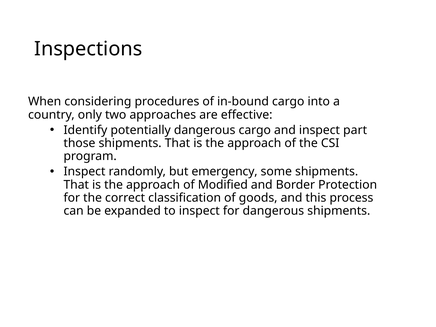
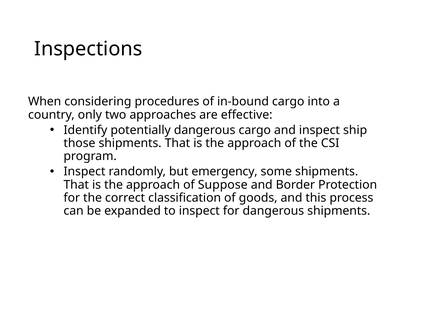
part: part -> ship
Modified: Modified -> Suppose
